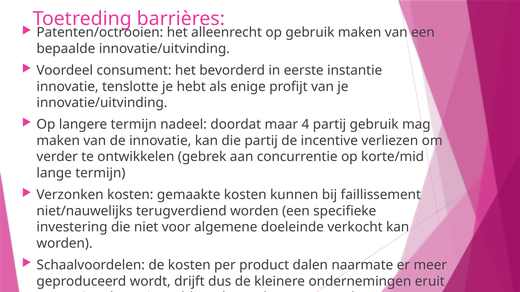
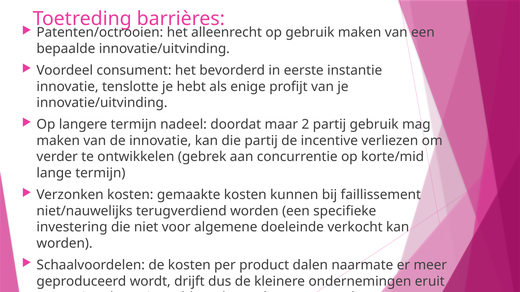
4: 4 -> 2
